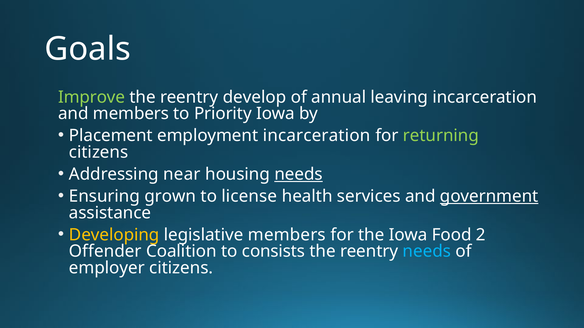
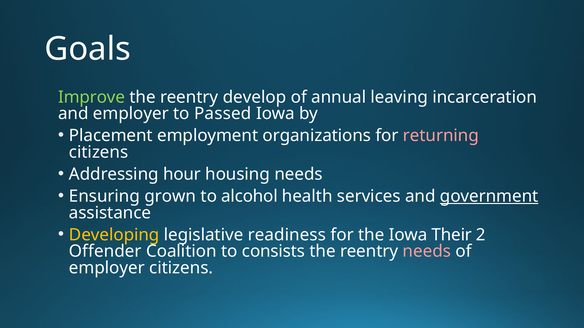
and members: members -> employer
Priority: Priority -> Passed
employment incarceration: incarceration -> organizations
returning colour: light green -> pink
near: near -> hour
needs at (299, 174) underline: present -> none
license: license -> alcohol
legislative members: members -> readiness
Food: Food -> Their
needs at (427, 252) colour: light blue -> pink
